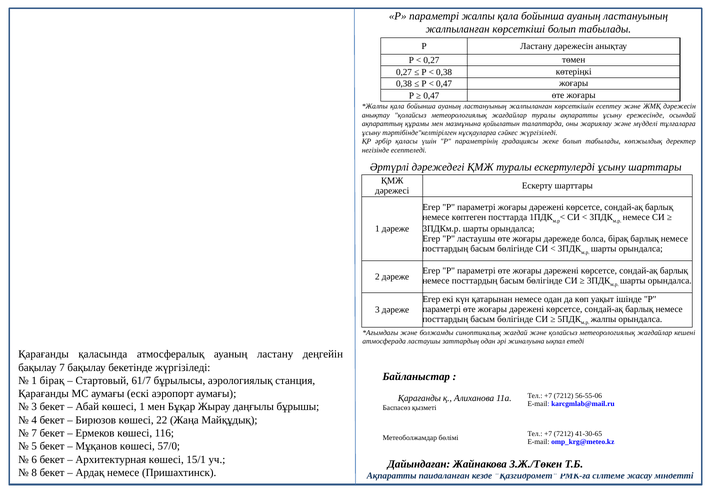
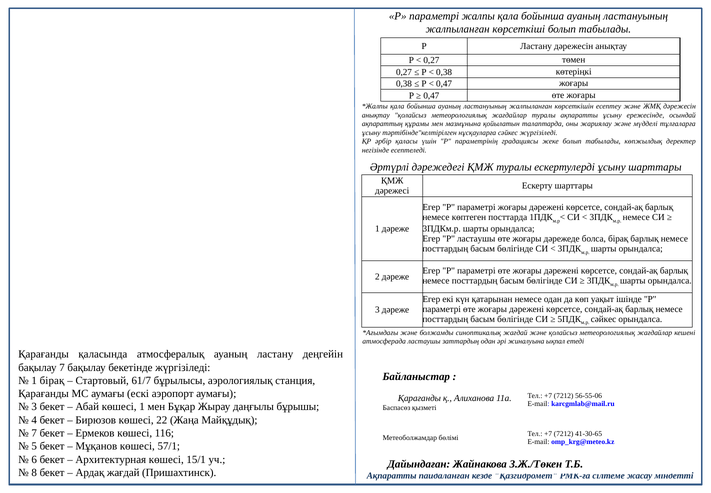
жалпы at (604, 319): жалпы -> сәйкес
57/0: 57/0 -> 57/1
Ардақ немесе: немесе -> жағдай
